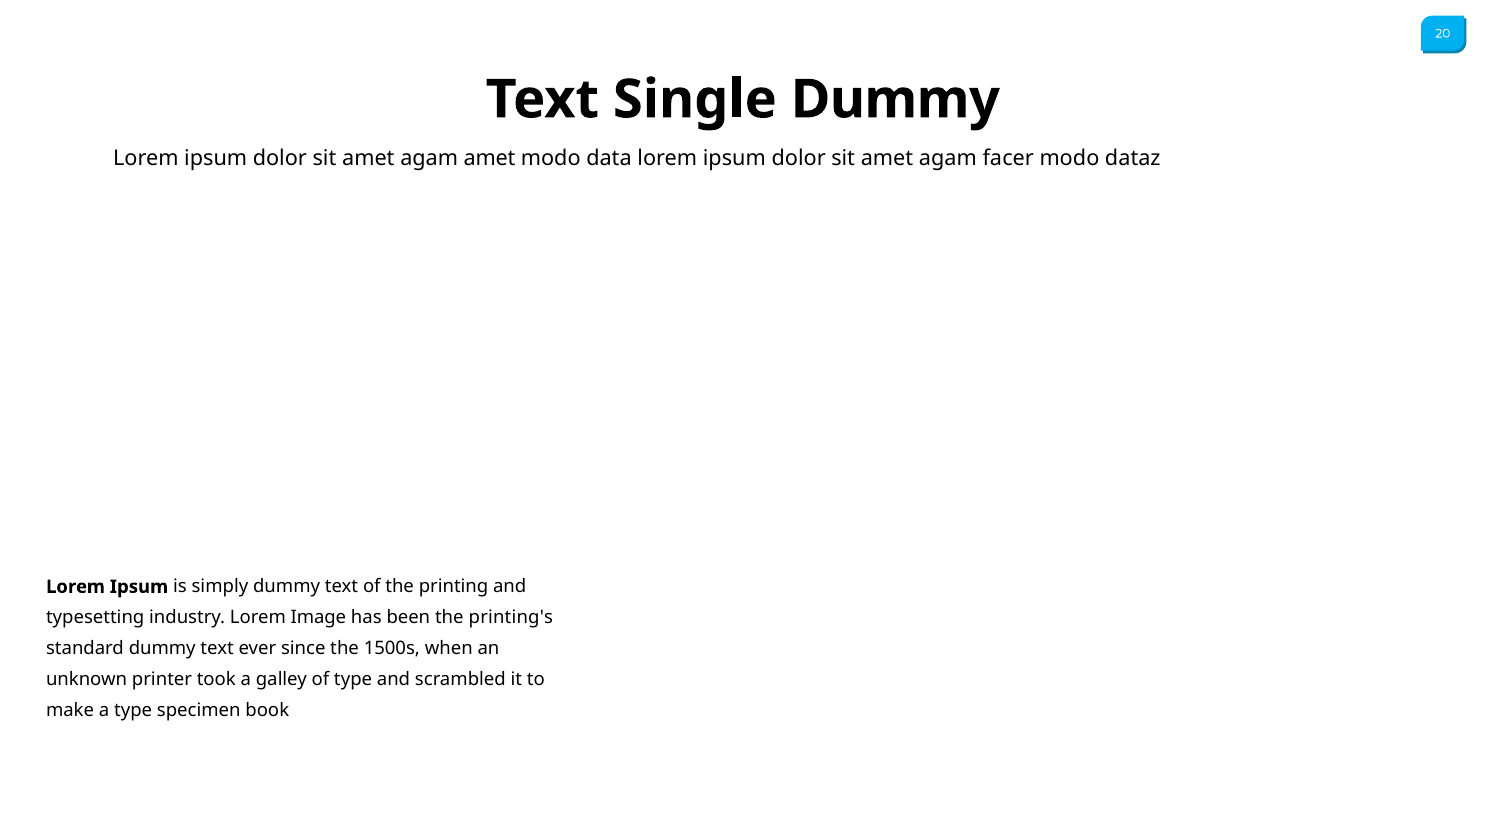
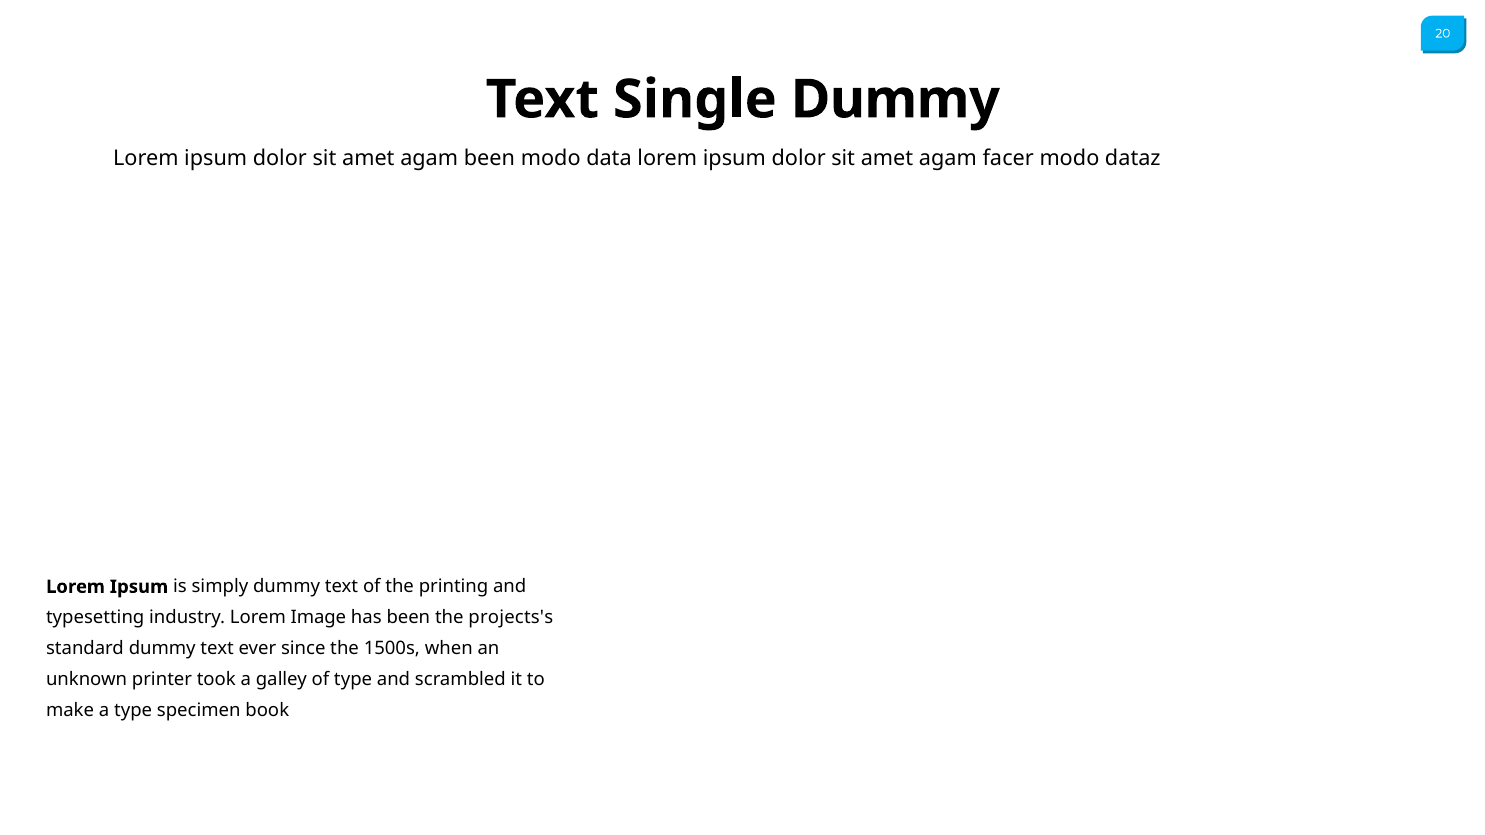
agam amet: amet -> been
printing's: printing's -> projects's
